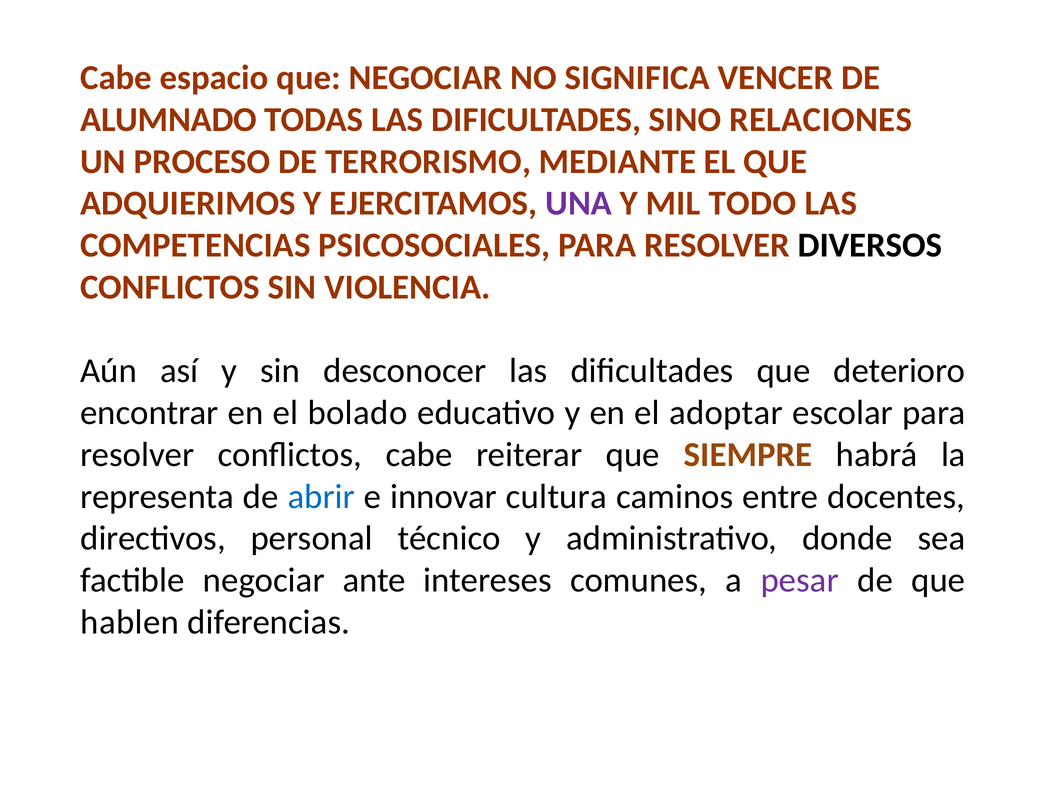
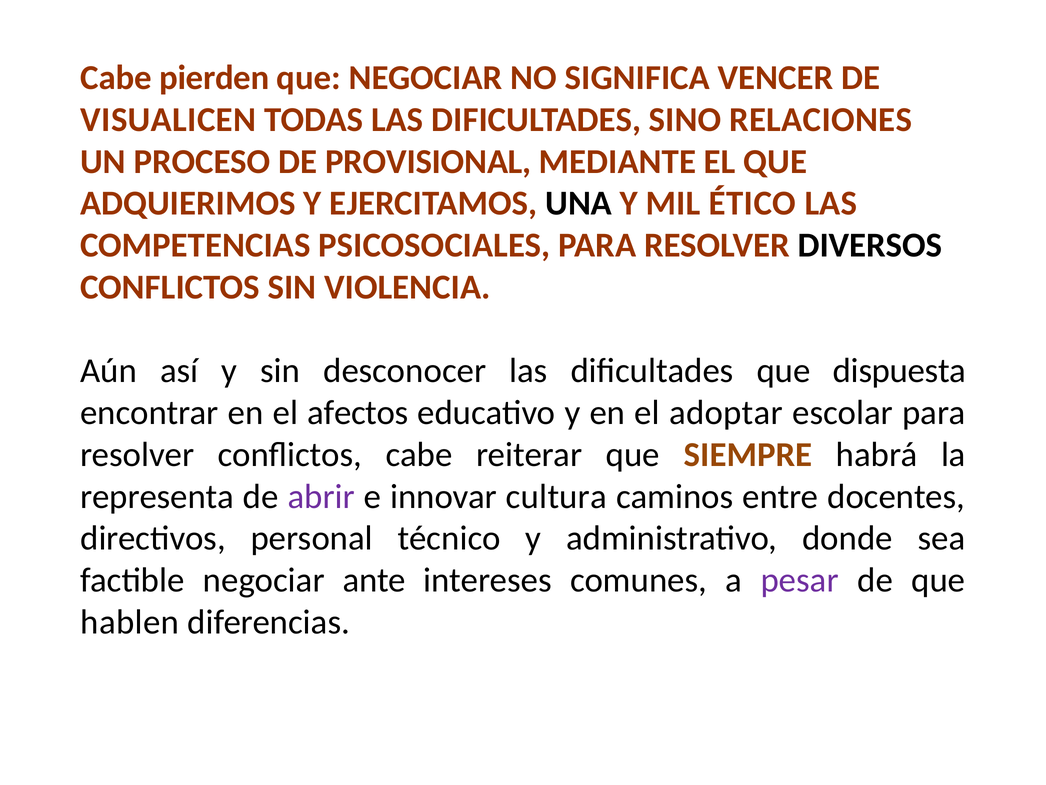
espacio: espacio -> pierden
ALUMNADO: ALUMNADO -> VISUALICEN
TERRORISMO: TERRORISMO -> PROVISIONAL
UNA colour: purple -> black
TODO: TODO -> ÉTICO
deterioro: deterioro -> dispuesta
bolado: bolado -> afectos
abrir colour: blue -> purple
